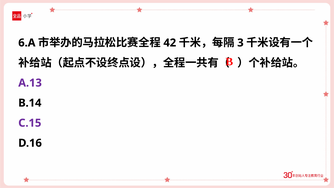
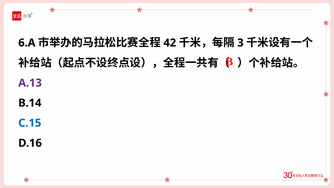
C.15 colour: purple -> blue
